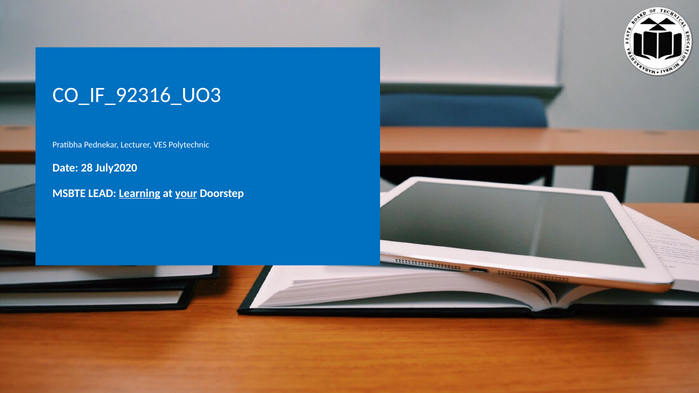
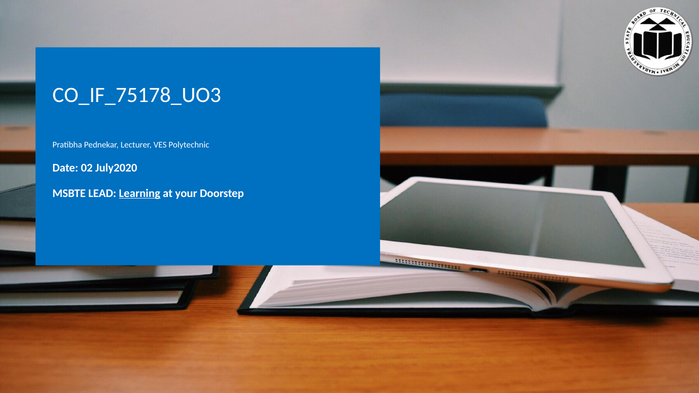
CO_IF_92316_UO3: CO_IF_92316_UO3 -> CO_IF_75178_UO3
28: 28 -> 02
your underline: present -> none
